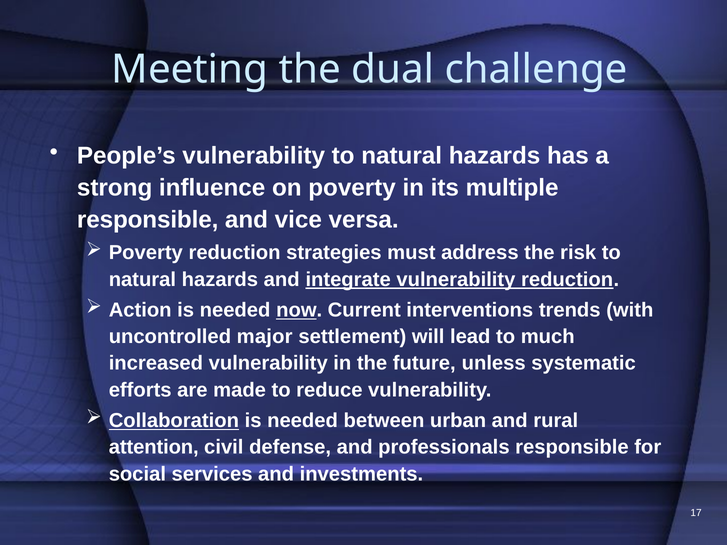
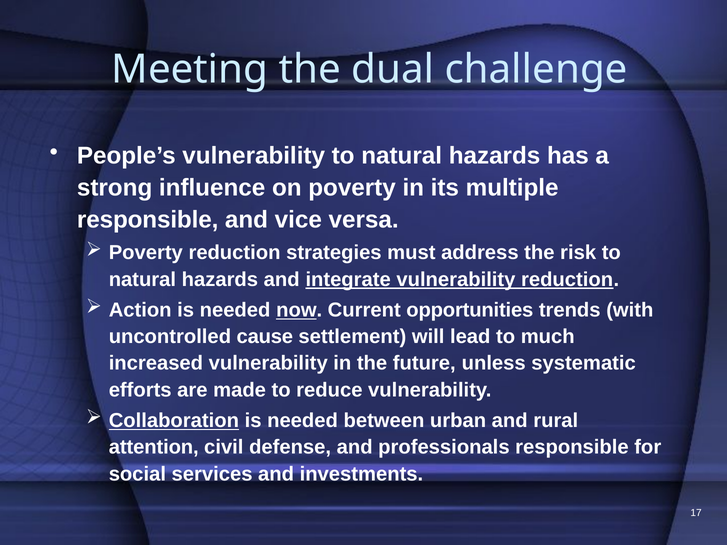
interventions: interventions -> opportunities
major: major -> cause
